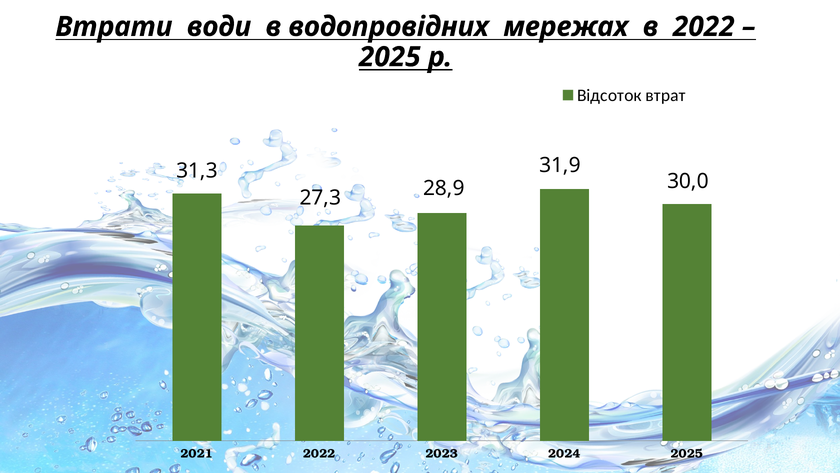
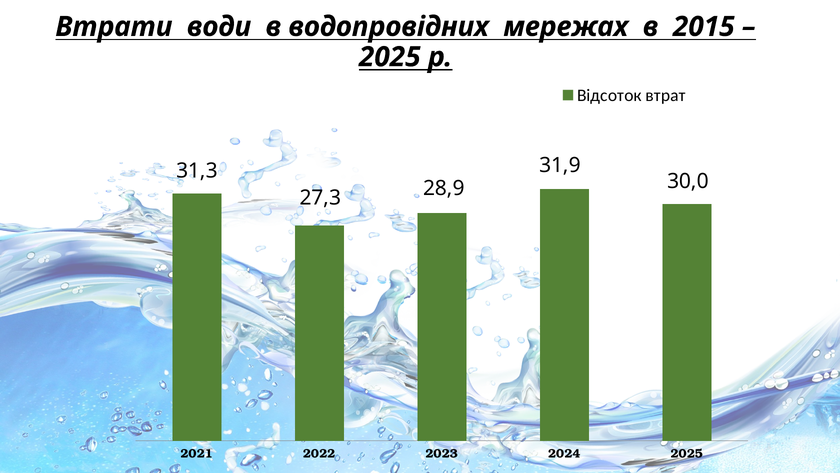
в 2022: 2022 -> 2015
